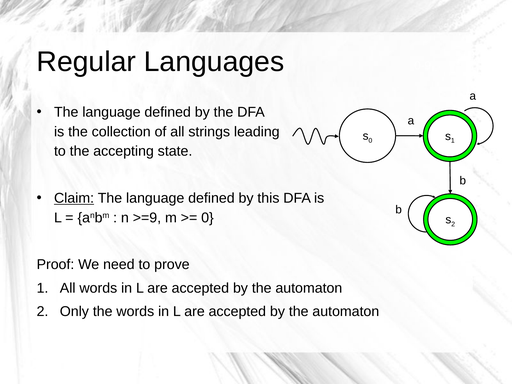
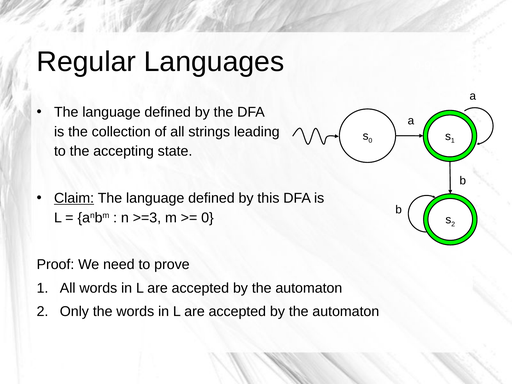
>=9: >=9 -> >=3
